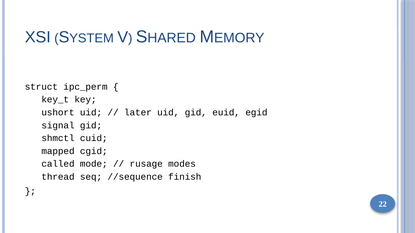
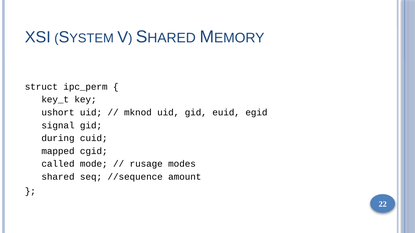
later: later -> mknod
shmctl: shmctl -> during
thread: thread -> shared
finish: finish -> amount
